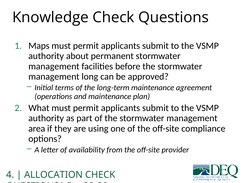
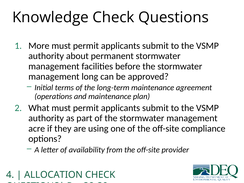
Maps: Maps -> More
area: area -> acre
